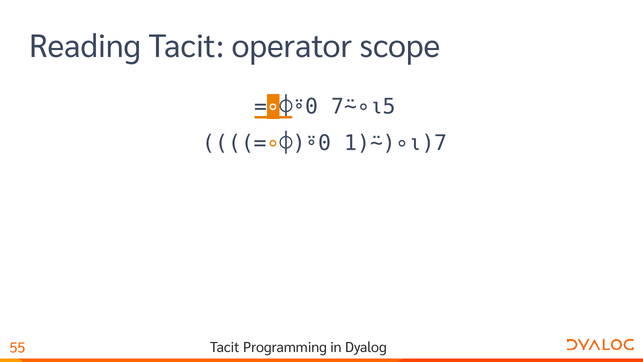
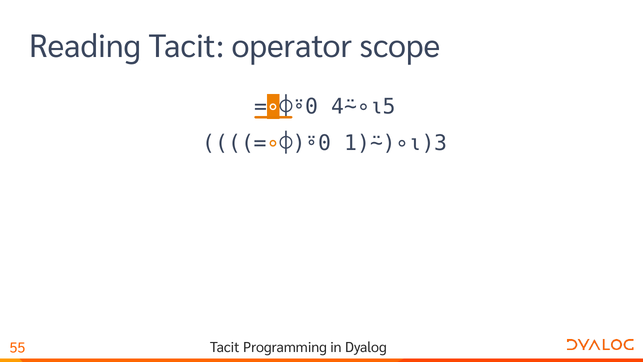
7⍨∘⍳5: 7⍨∘⍳5 -> 4⍨∘⍳5
1)⍨)∘⍳)7: 1)⍨)∘⍳)7 -> 1)⍨)∘⍳)3
